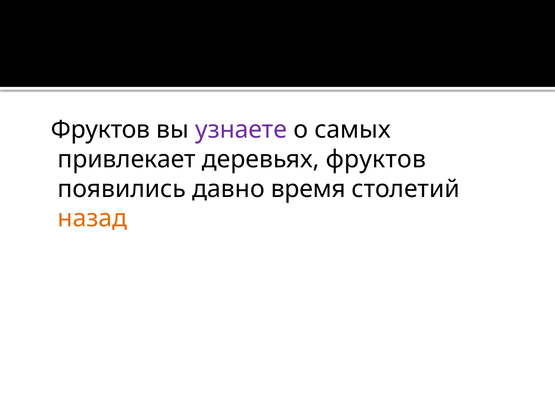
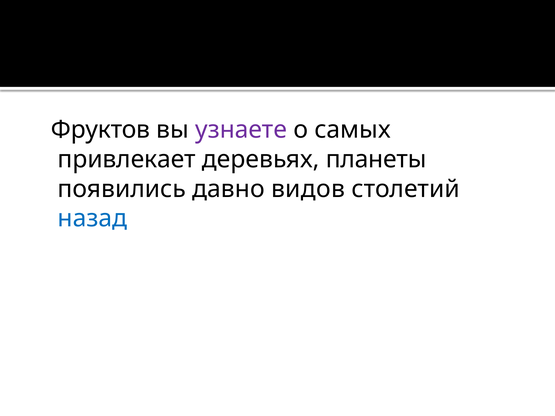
деревьях фруктов: фруктов -> планеты
время: время -> видов
назад colour: orange -> blue
